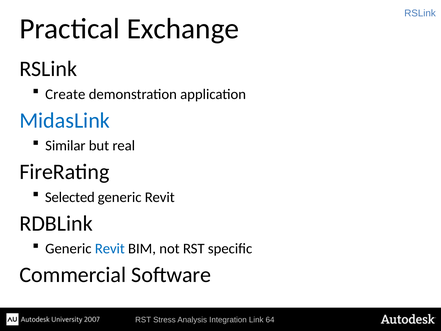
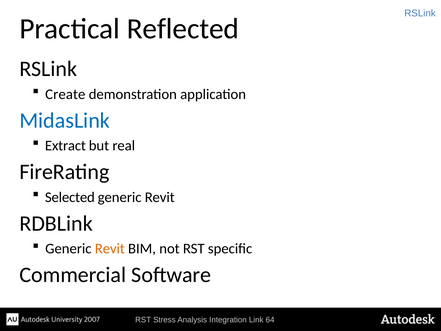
Exchange: Exchange -> Reflected
Similar: Similar -> Extract
Revit at (110, 248) colour: blue -> orange
